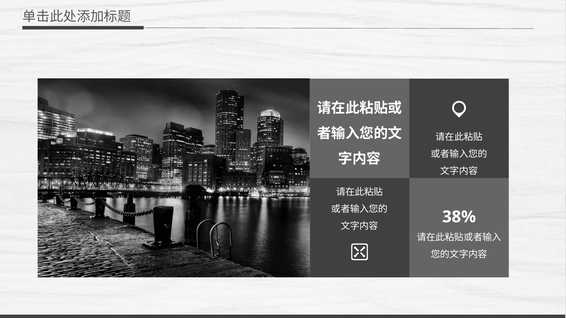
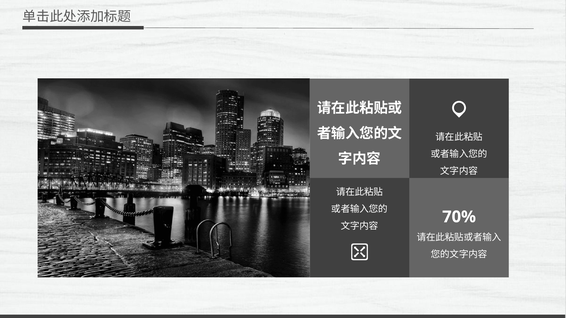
38%: 38% -> 70%
